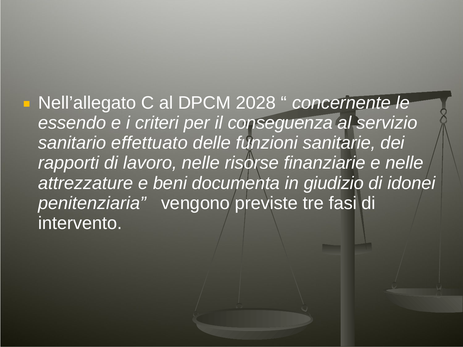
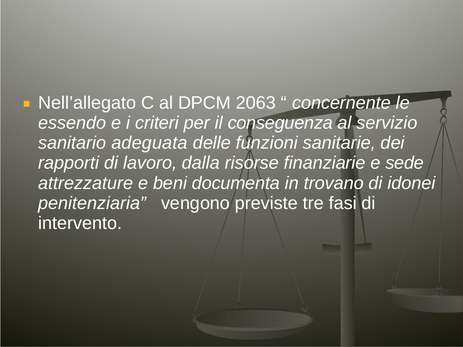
2028: 2028 -> 2063
effettuato: effettuato -> adeguata
lavoro nelle: nelle -> dalla
e nelle: nelle -> sede
giudizio: giudizio -> trovano
